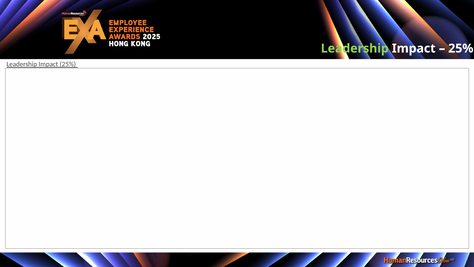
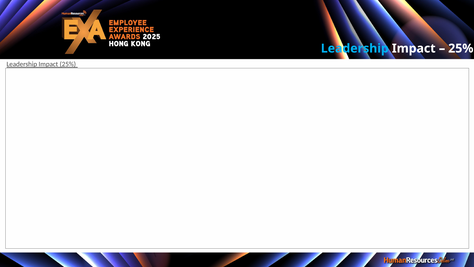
Leadership at (355, 48) colour: light green -> light blue
